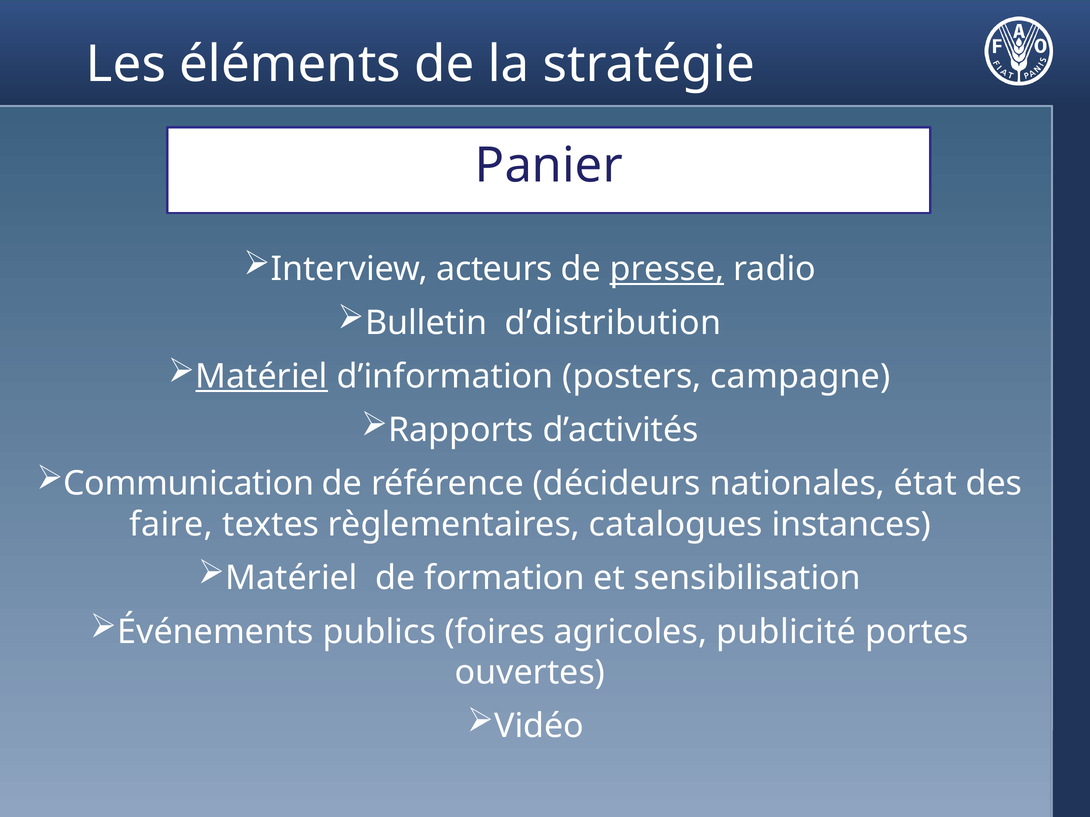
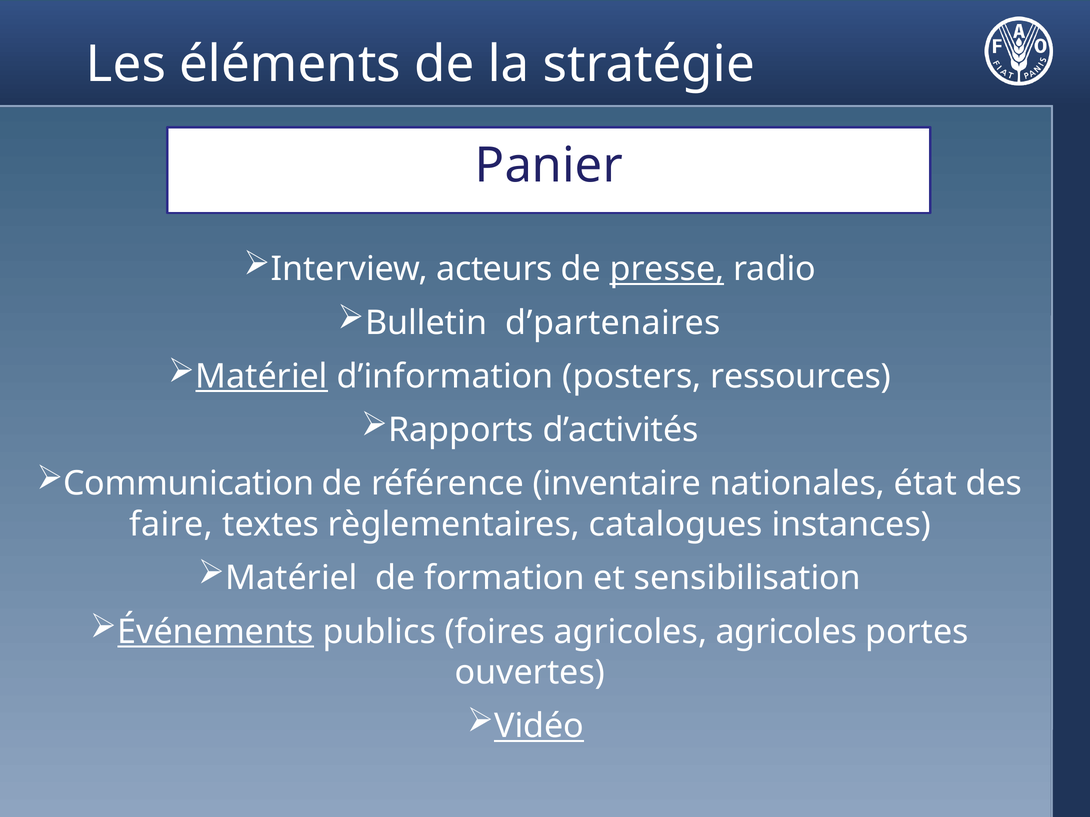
d’distribution: d’distribution -> d’partenaires
campagne: campagne -> ressources
décideurs: décideurs -> inventaire
Événements underline: none -> present
agricoles publicité: publicité -> agricoles
Vidéo underline: none -> present
